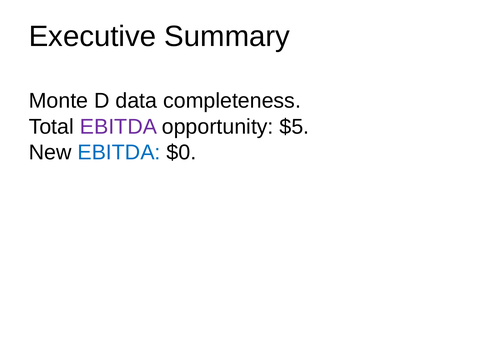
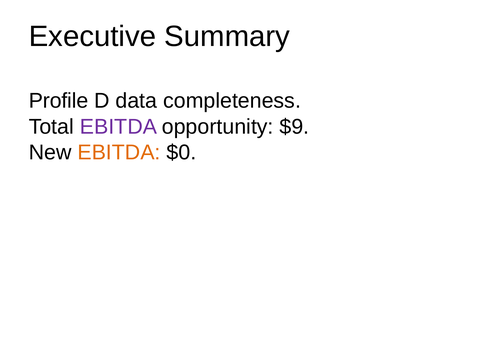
Monte: Monte -> Profile
$5: $5 -> $9
EBITDA at (119, 152) colour: blue -> orange
